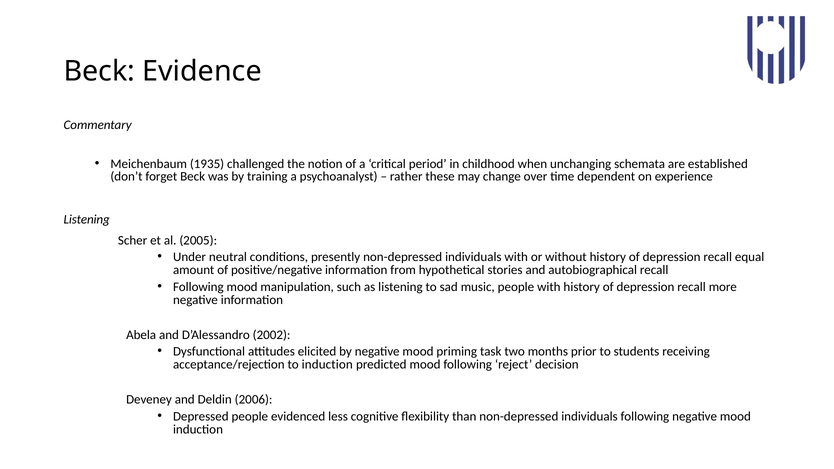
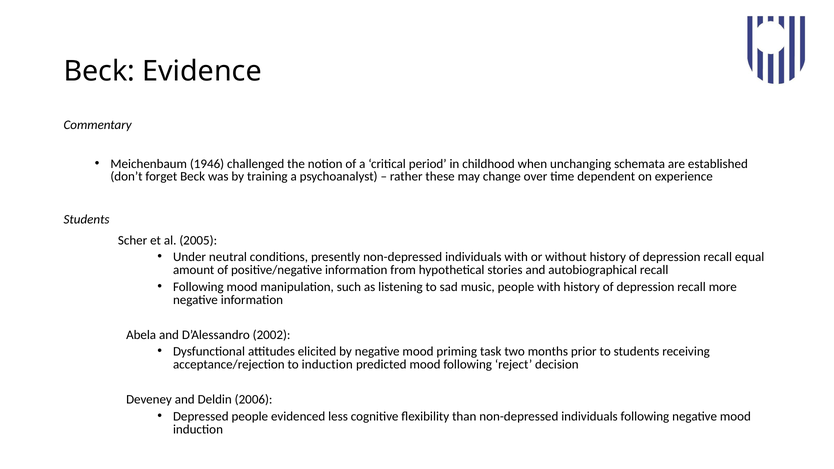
1935: 1935 -> 1946
Listening at (87, 220): Listening -> Students
